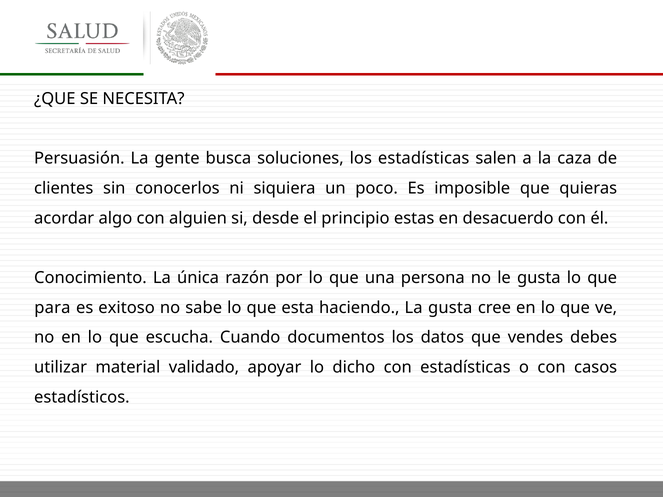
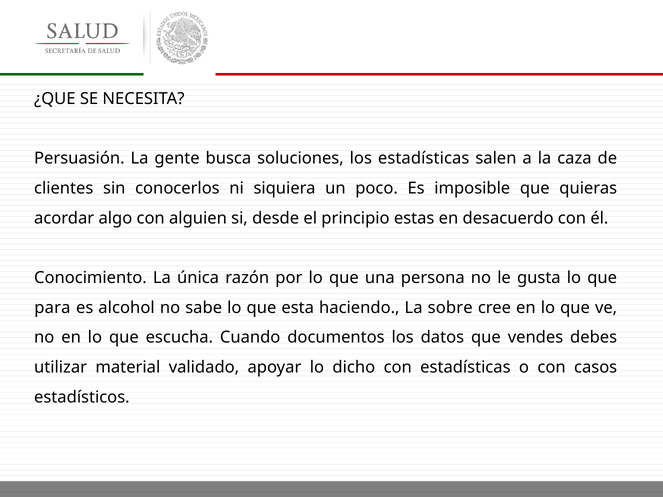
exitoso: exitoso -> alcohol
La gusta: gusta -> sobre
